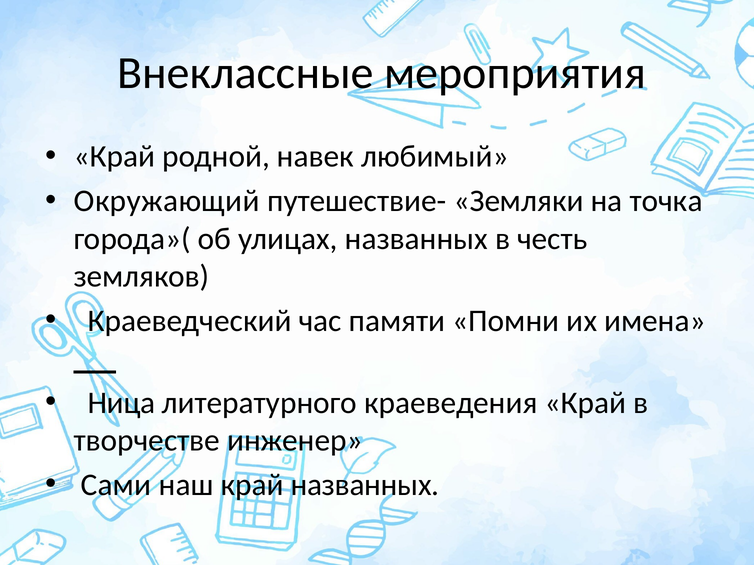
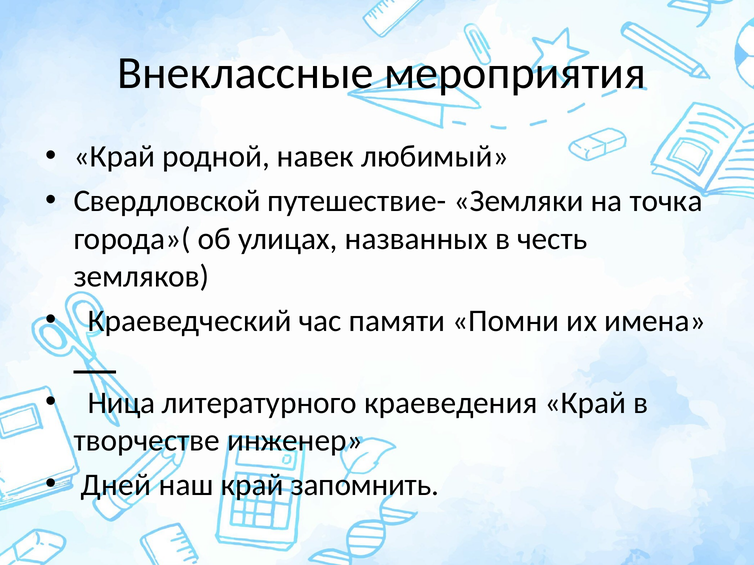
Окружающий: Окружающий -> Свердловской
Сами: Сами -> Дней
край названных: названных -> запомнить
